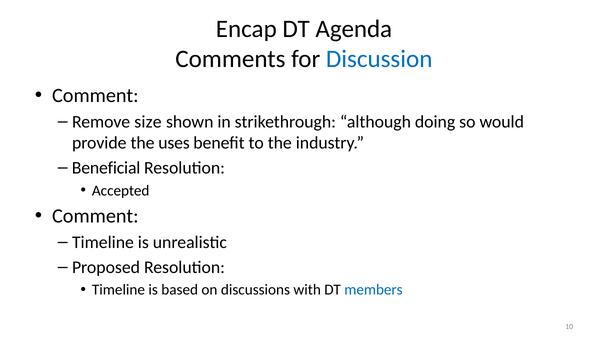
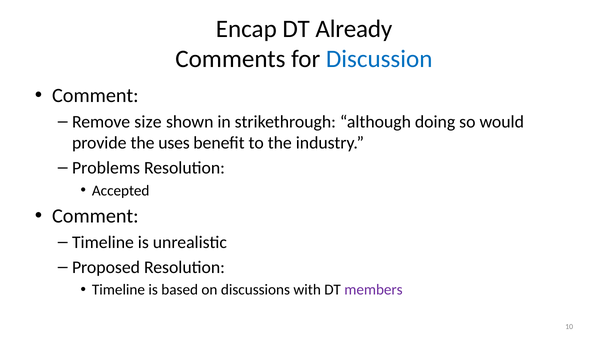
Agenda: Agenda -> Already
Beneficial: Beneficial -> Problems
members colour: blue -> purple
